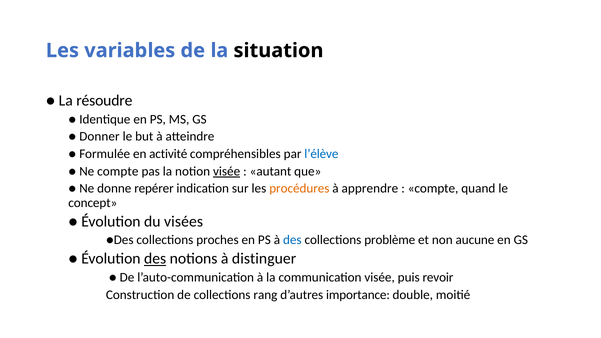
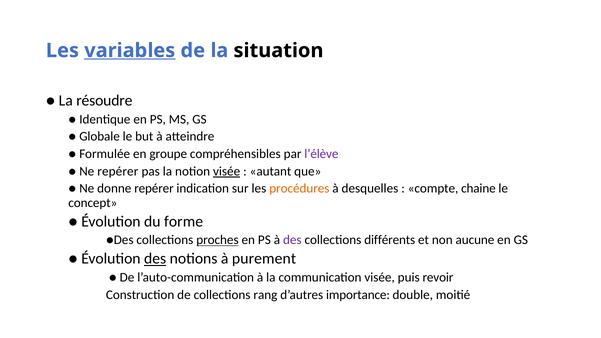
variables underline: none -> present
Donner: Donner -> Globale
activité: activité -> groupe
l’élève colour: blue -> purple
Ne compte: compte -> repérer
apprendre: apprendre -> desquelles
quand: quand -> chaine
visées: visées -> forme
proches underline: none -> present
des at (292, 240) colour: blue -> purple
problème: problème -> différents
distinguer: distinguer -> purement
